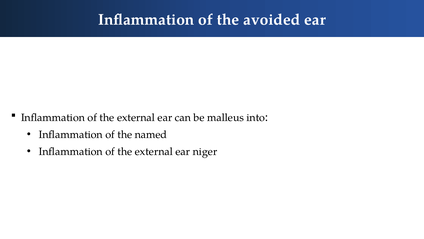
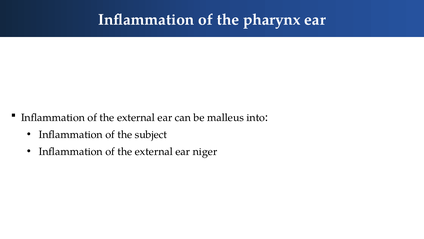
avoided: avoided -> pharynx
named: named -> subject
